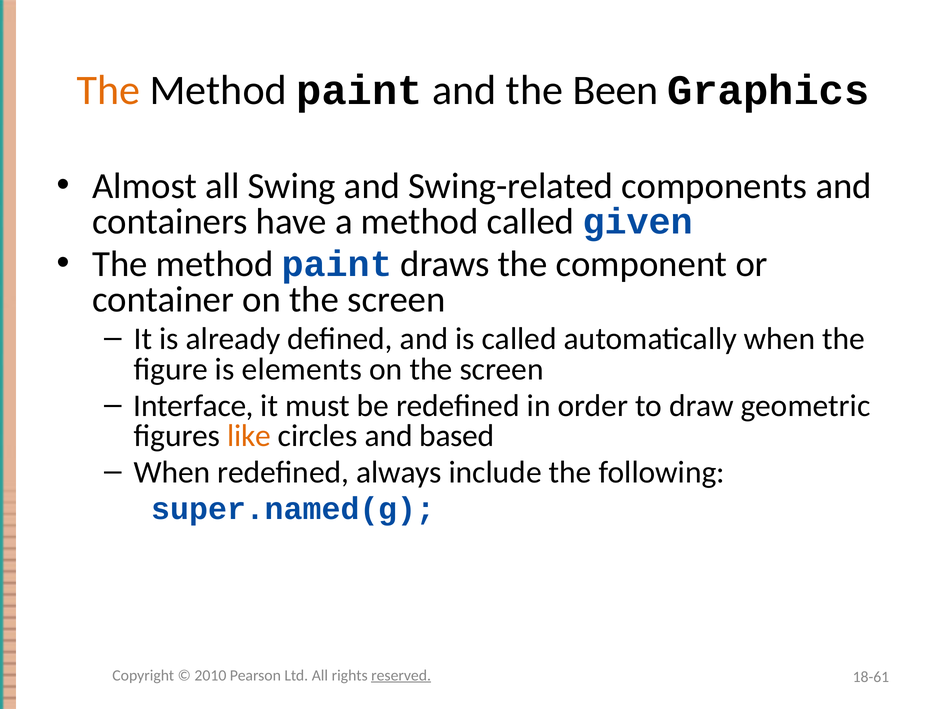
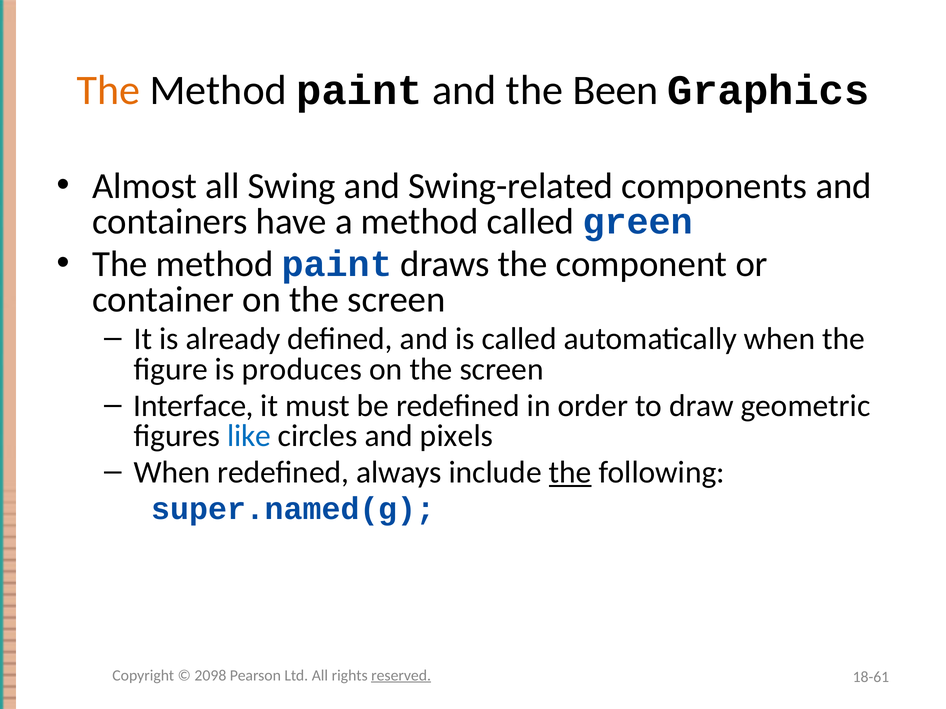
given: given -> green
elements: elements -> produces
like colour: orange -> blue
based: based -> pixels
the at (570, 473) underline: none -> present
2010: 2010 -> 2098
